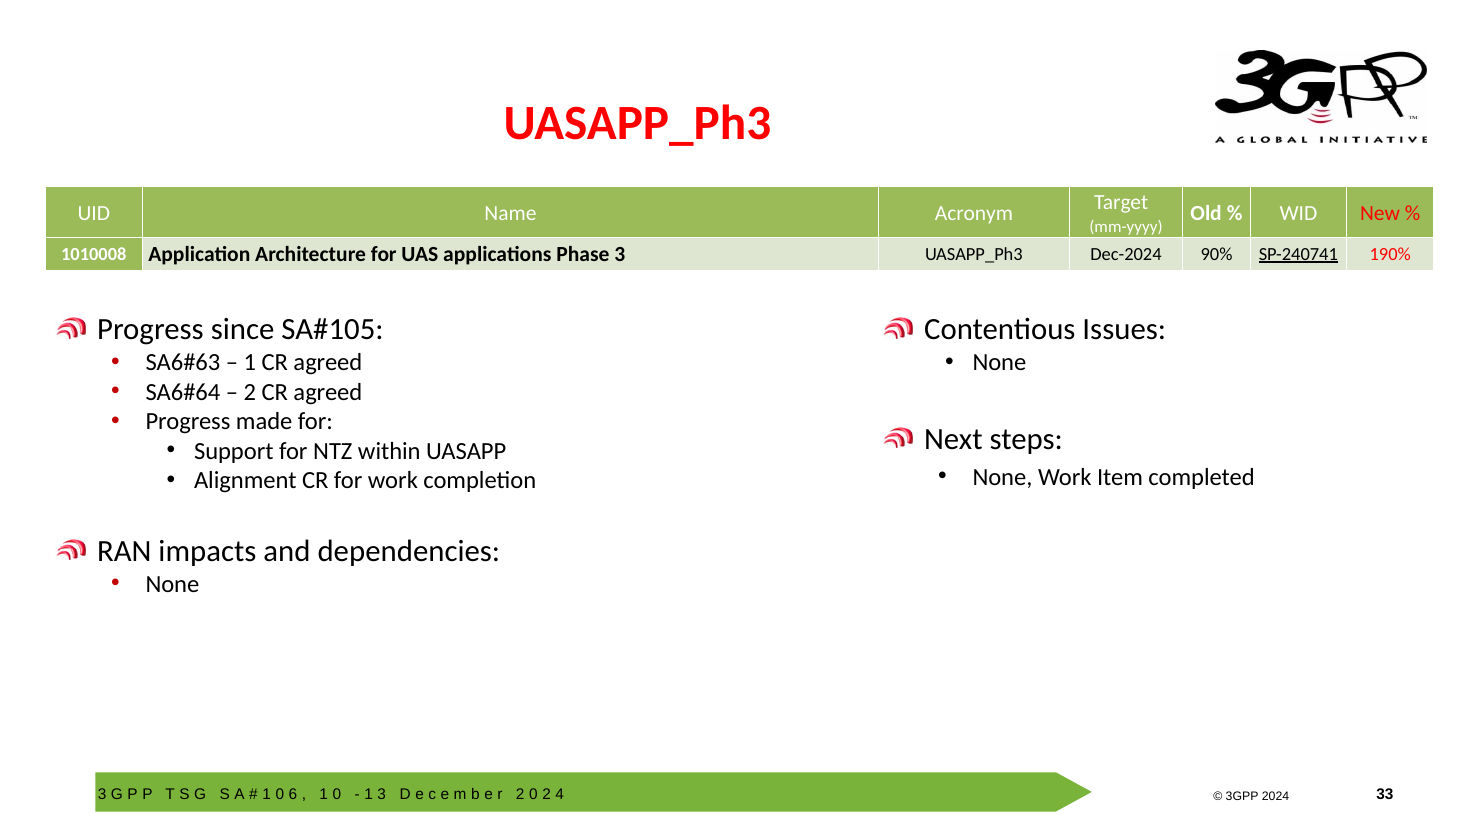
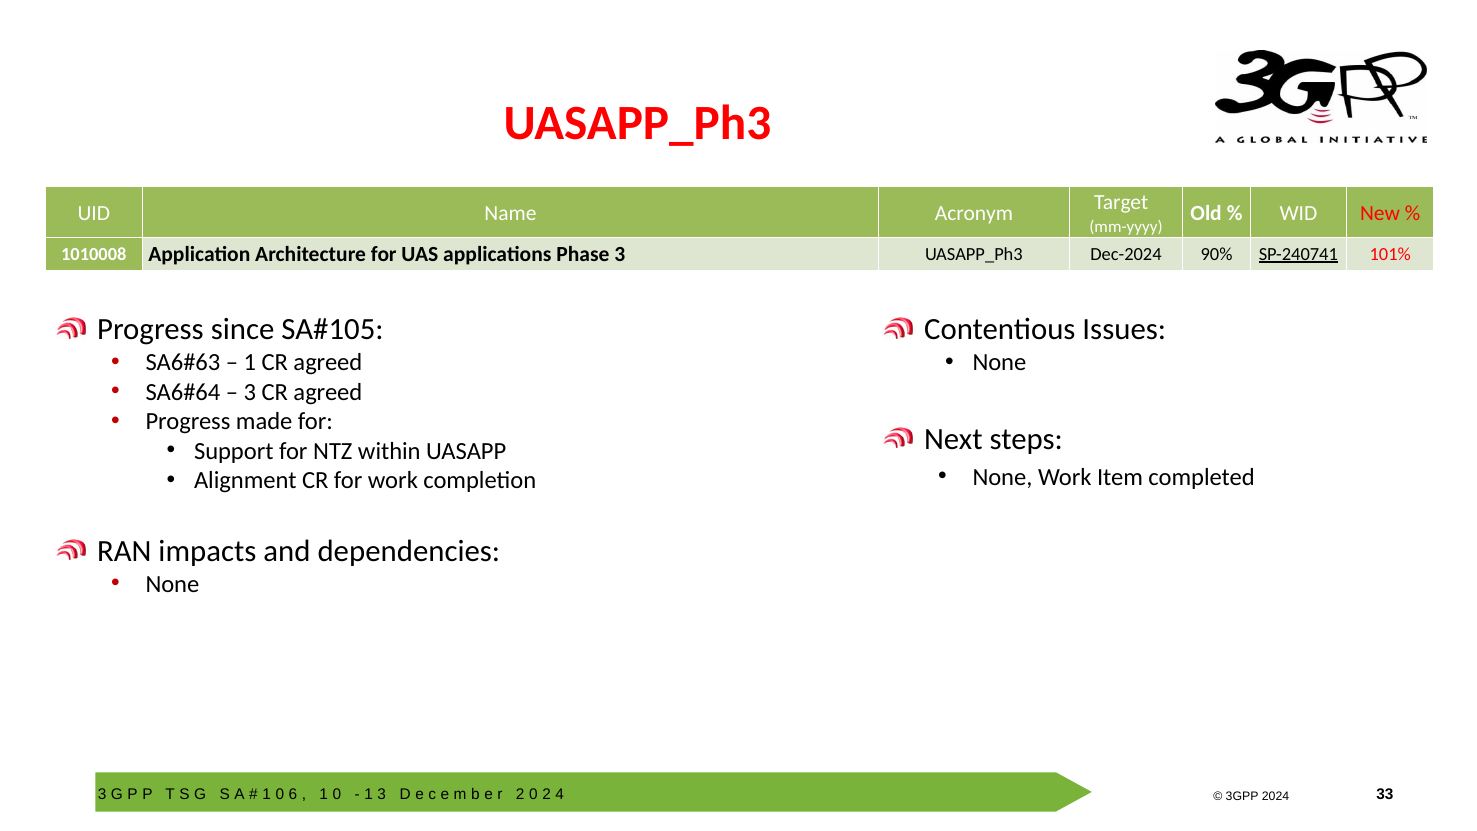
190%: 190% -> 101%
2 at (250, 392): 2 -> 3
